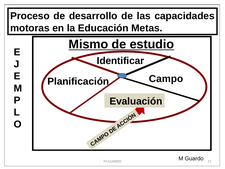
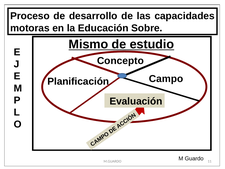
Metas: Metas -> Sobre
Identificar: Identificar -> Concepto
